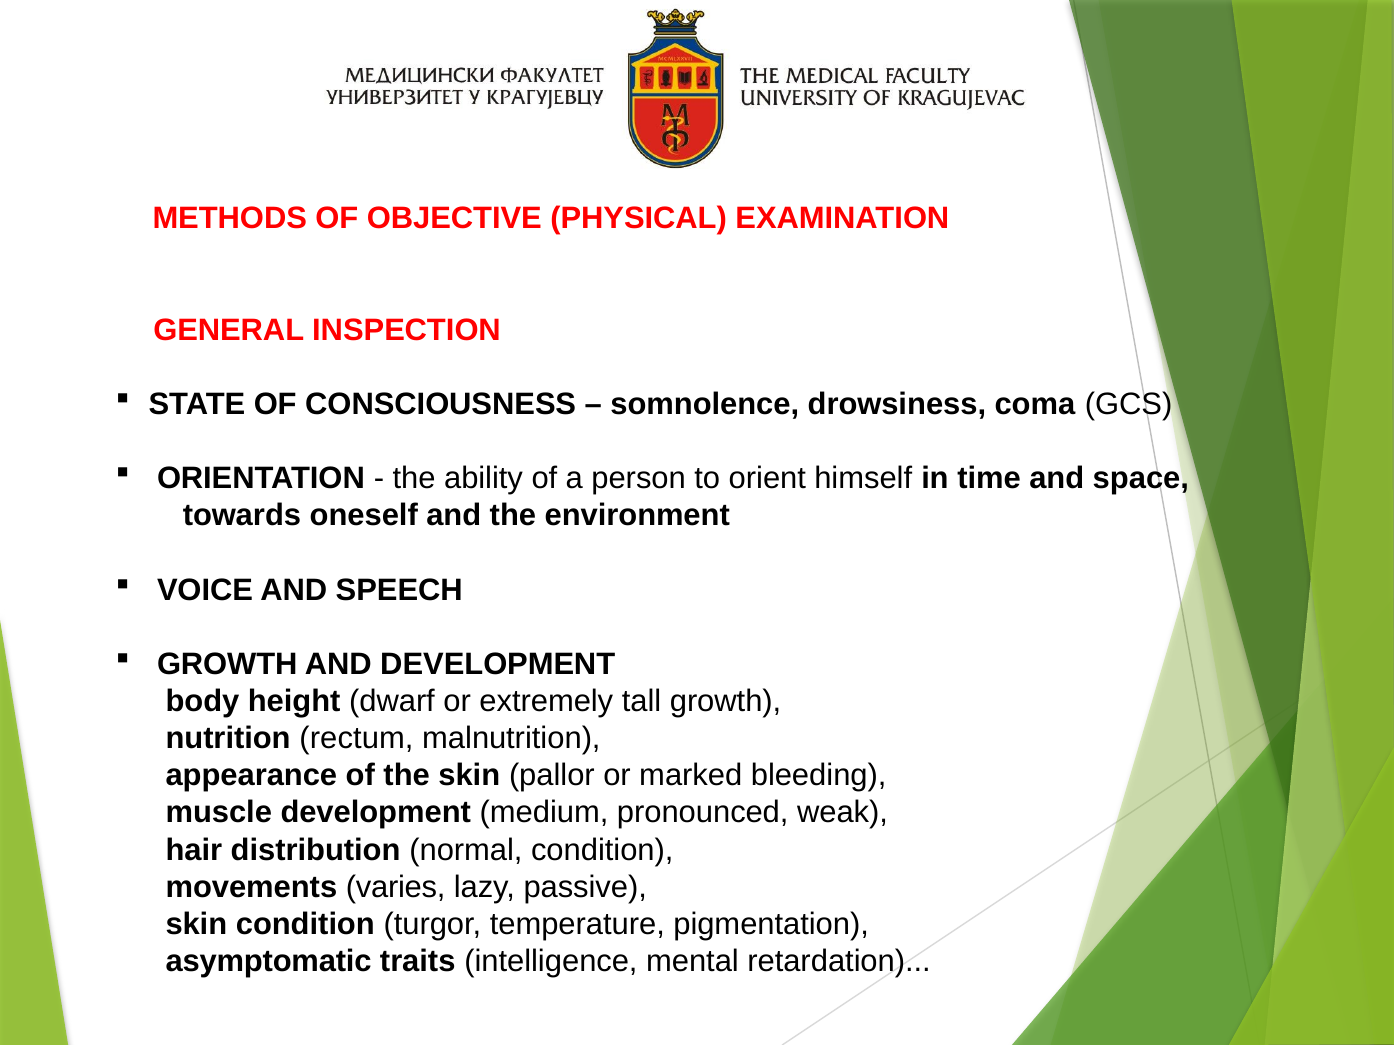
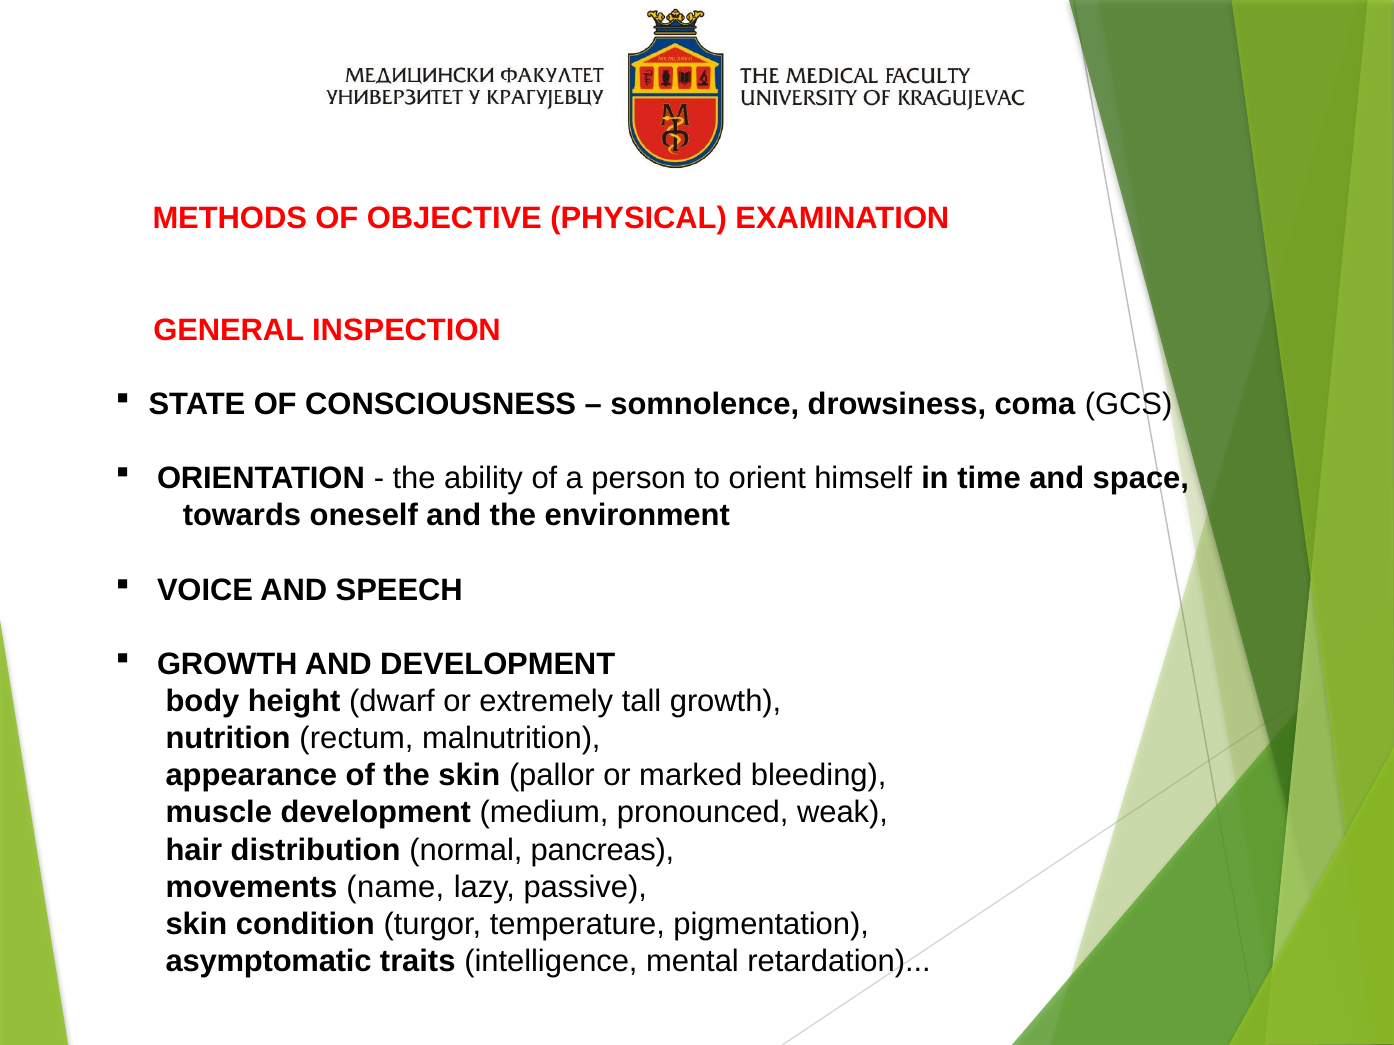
normal condition: condition -> pancreas
varies: varies -> name
